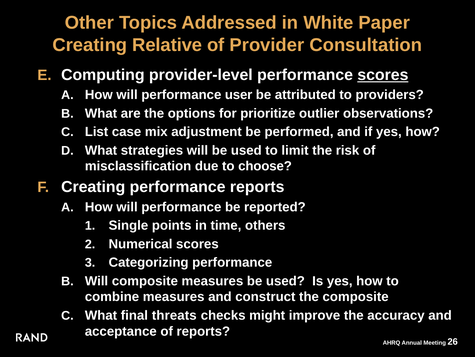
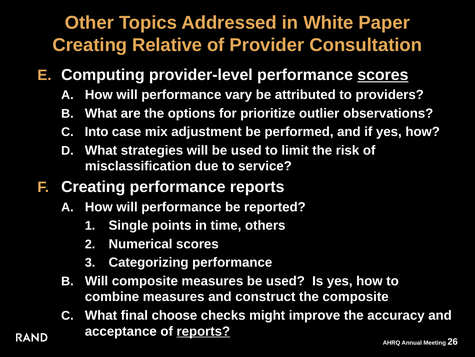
user: user -> vary
List: List -> Into
choose: choose -> service
threats: threats -> choose
reports at (203, 331) underline: none -> present
